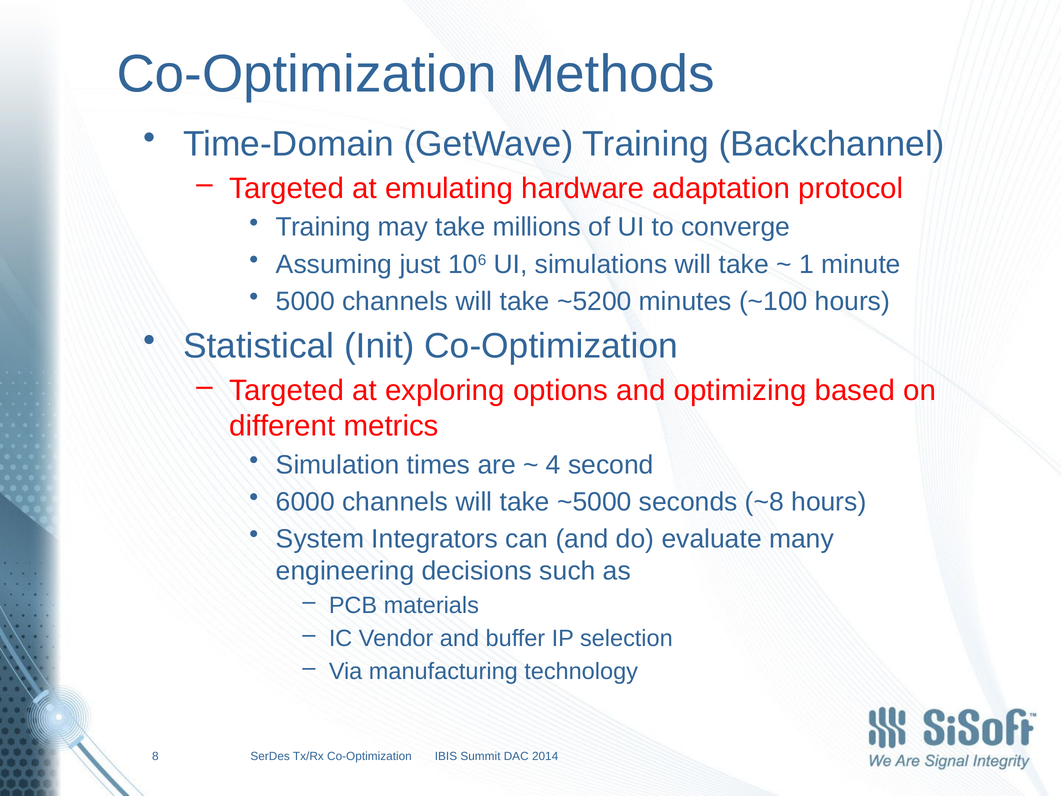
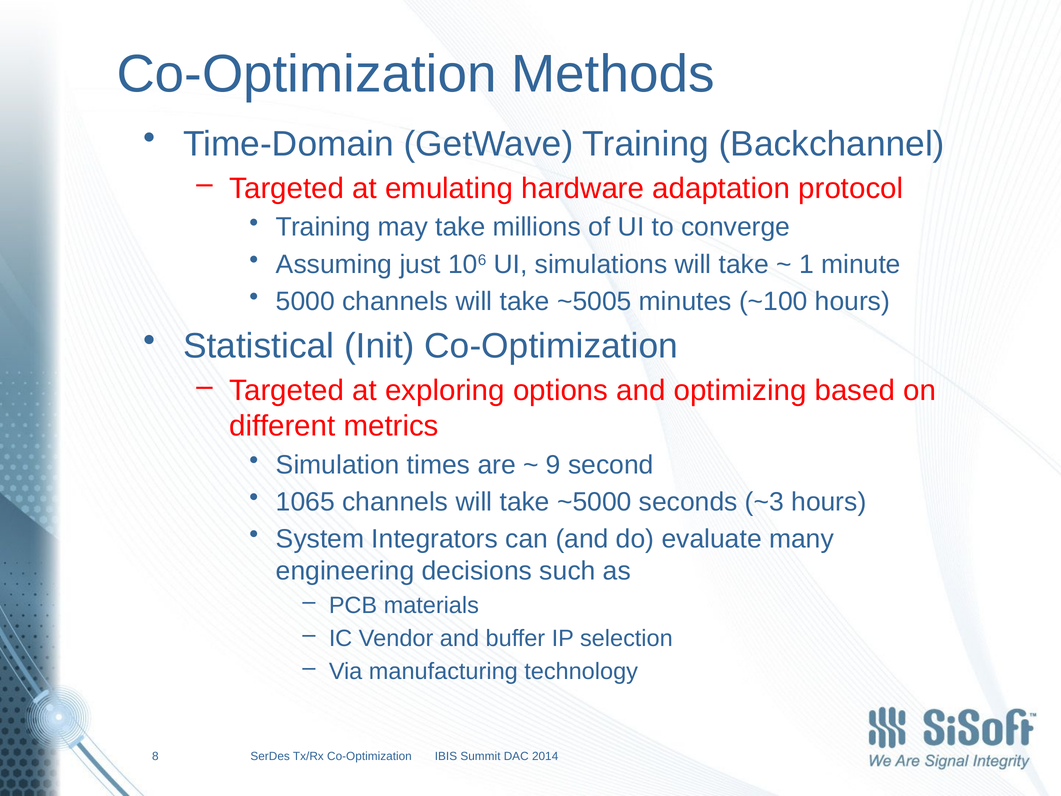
~5200: ~5200 -> ~5005
4: 4 -> 9
6000: 6000 -> 1065
~8: ~8 -> ~3
